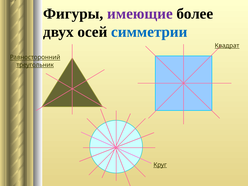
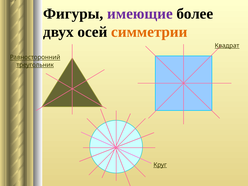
симметрии colour: blue -> orange
